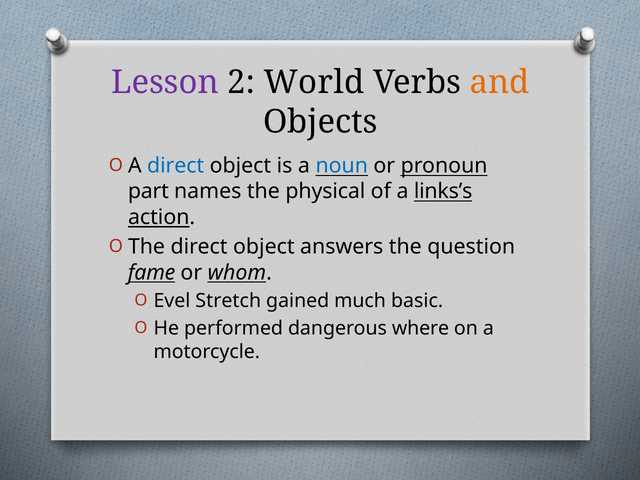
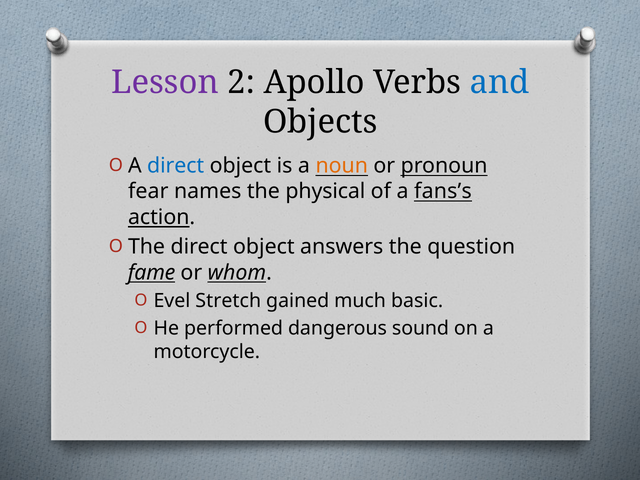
World: World -> Apollo
and colour: orange -> blue
noun colour: blue -> orange
part: part -> fear
links’s: links’s -> fans’s
where: where -> sound
